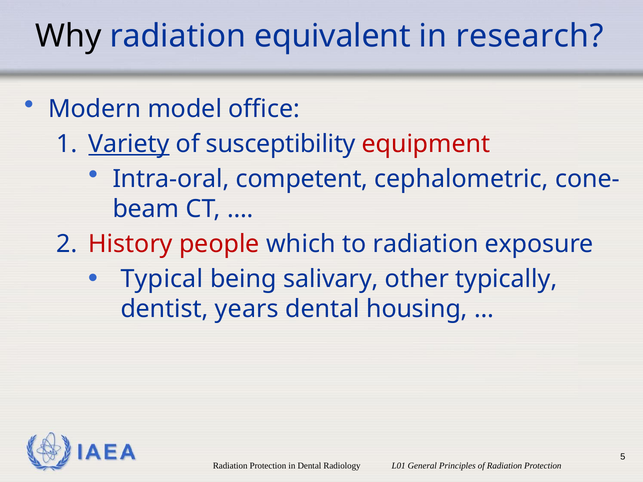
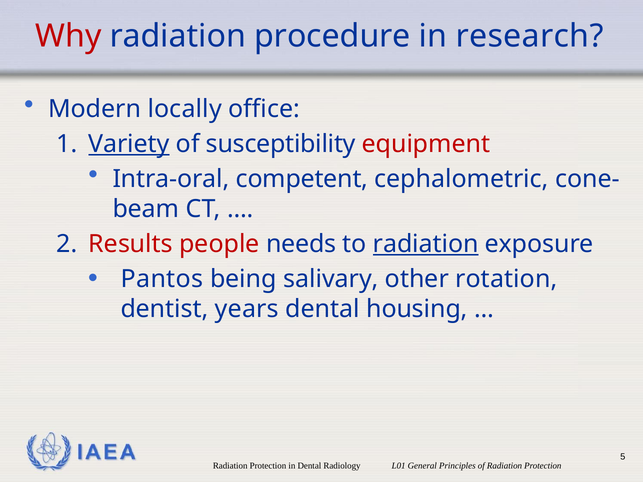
Why colour: black -> red
equivalent: equivalent -> procedure
model: model -> locally
History: History -> Results
which: which -> needs
radiation at (426, 244) underline: none -> present
Typical: Typical -> Pantos
typically: typically -> rotation
